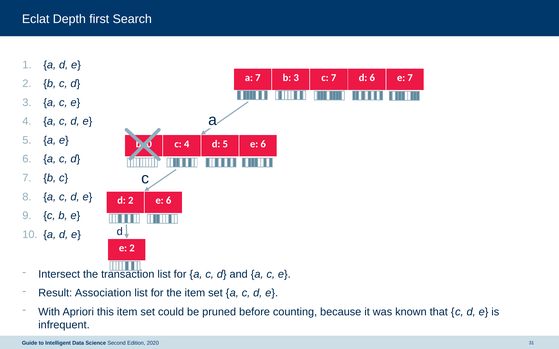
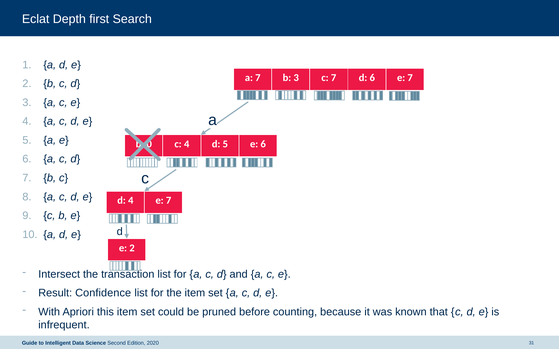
d 2: 2 -> 4
6 at (169, 201): 6 -> 7
Association: Association -> Confidence
